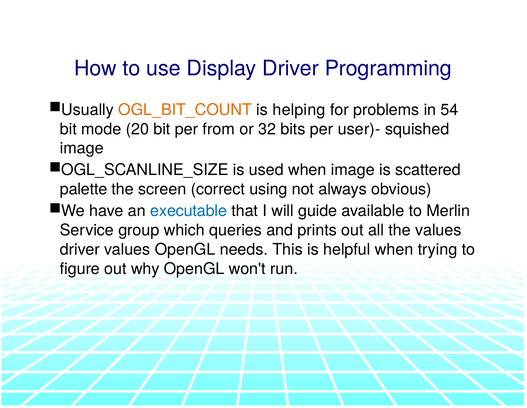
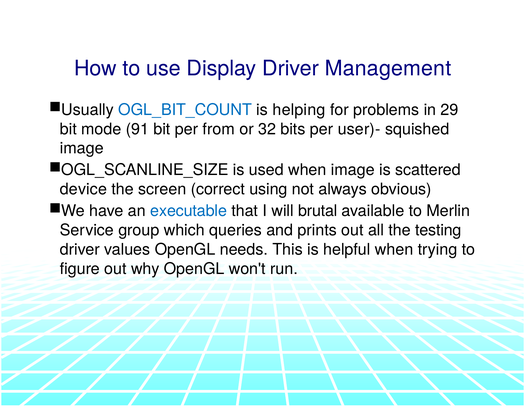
Programming: Programming -> Management
OGL_BIT_COUNT colour: orange -> blue
54: 54 -> 29
20: 20 -> 91
palette: palette -> device
guide: guide -> brutal
the values: values -> testing
